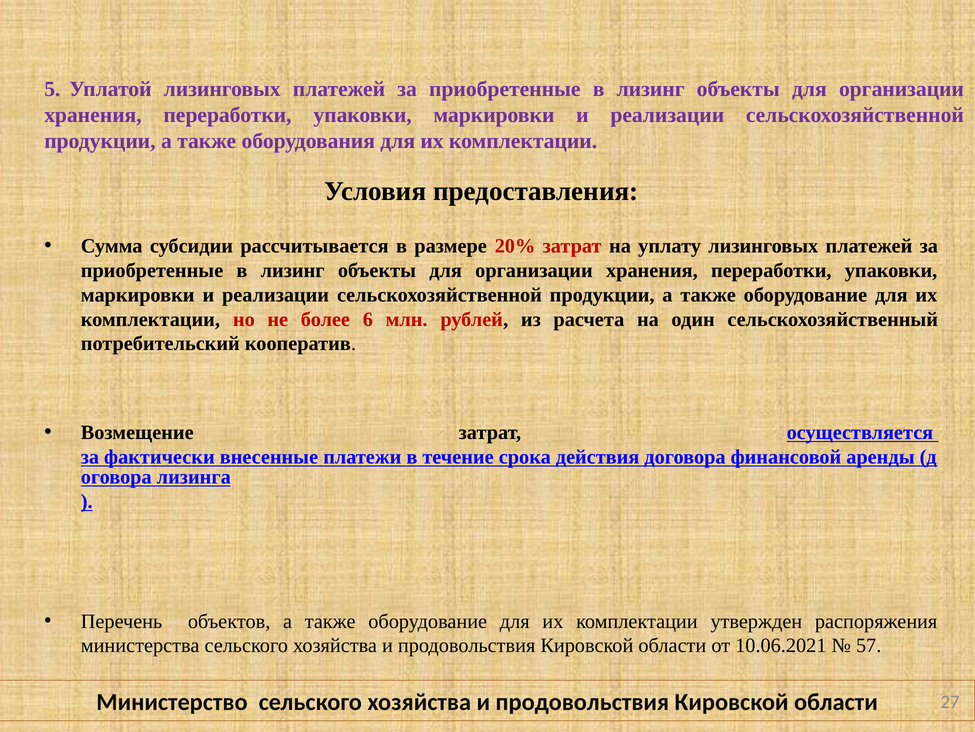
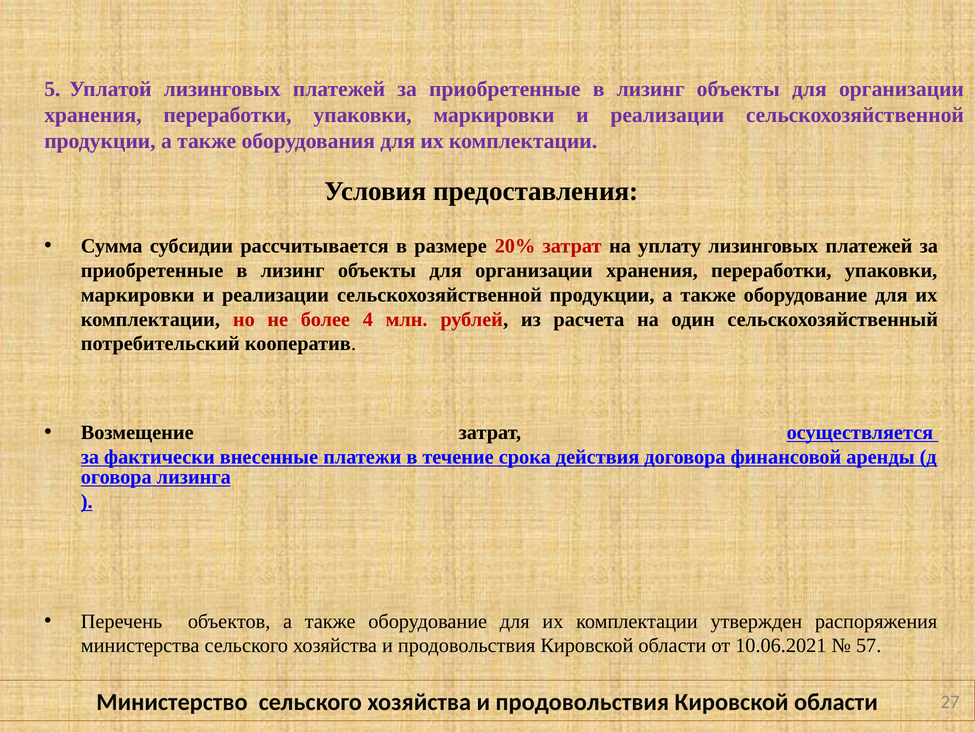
6: 6 -> 4
